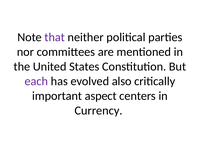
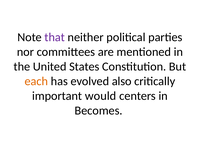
each colour: purple -> orange
aspect: aspect -> would
Currency: Currency -> Becomes
